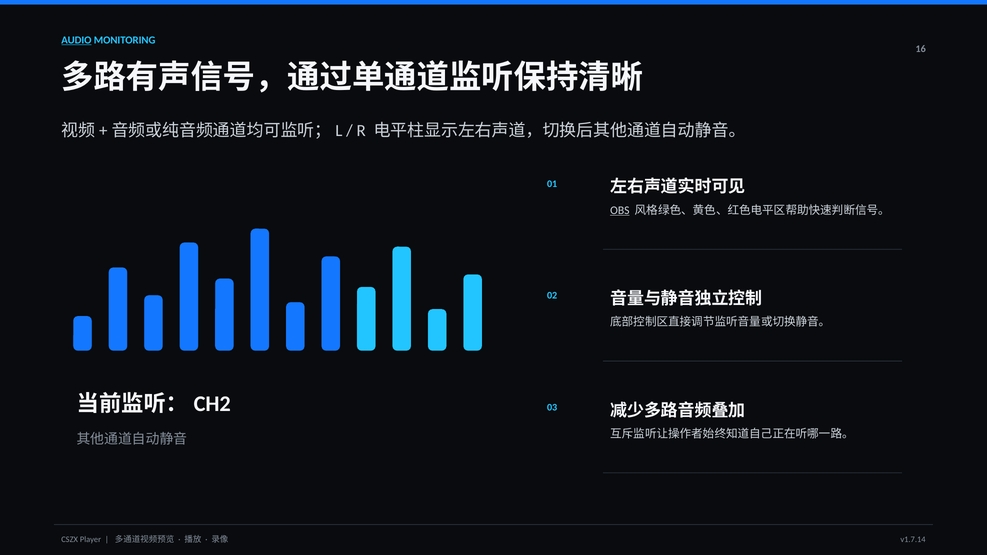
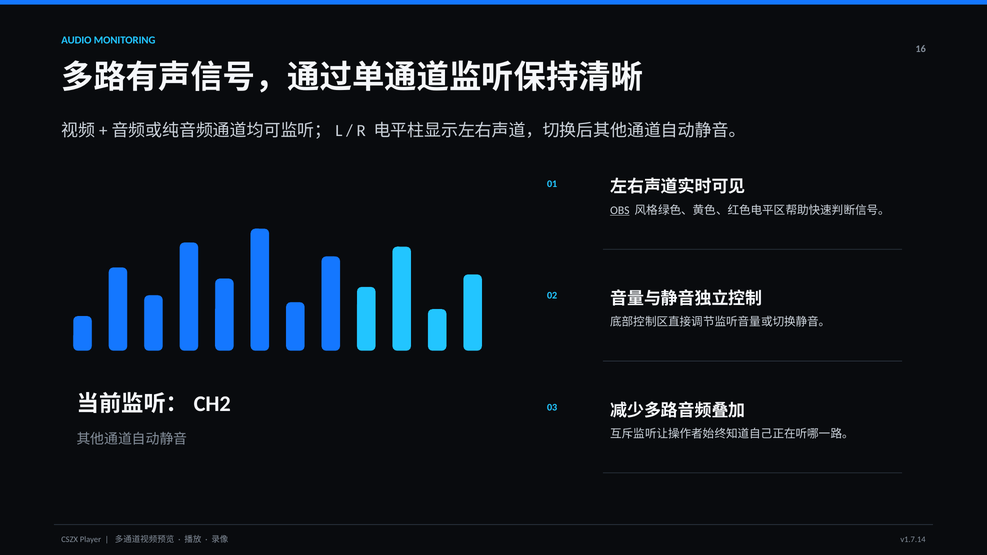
AUDIO underline: present -> none
